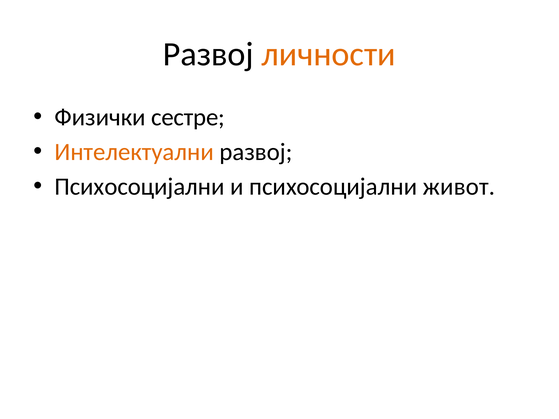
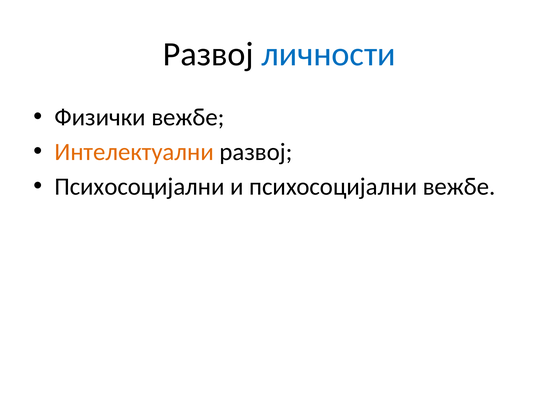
личности colour: orange -> blue
Физички сестре: сестре -> вежбе
психосоцијални живот: живот -> вежбе
